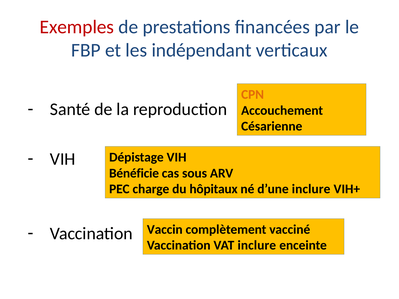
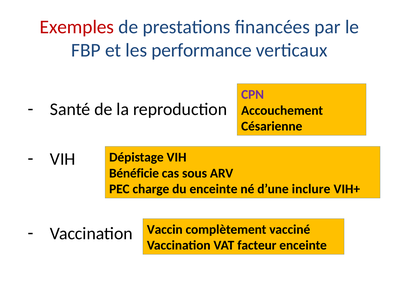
indépendant: indépendant -> performance
CPN colour: orange -> purple
du hôpitaux: hôpitaux -> enceinte
VAT inclure: inclure -> facteur
